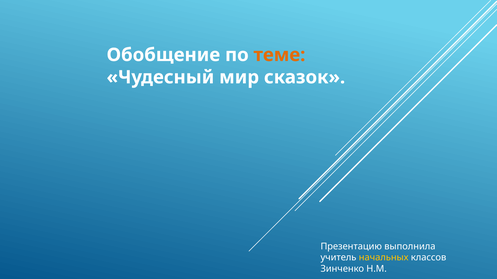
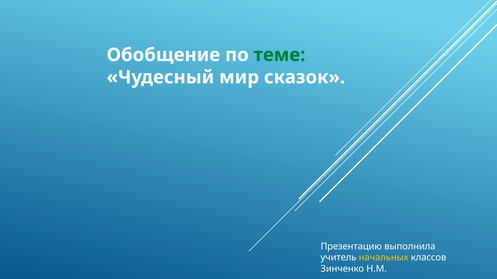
теме colour: orange -> green
